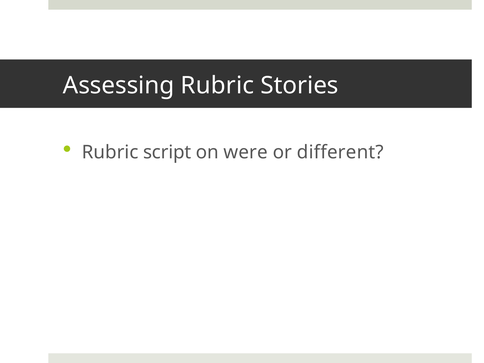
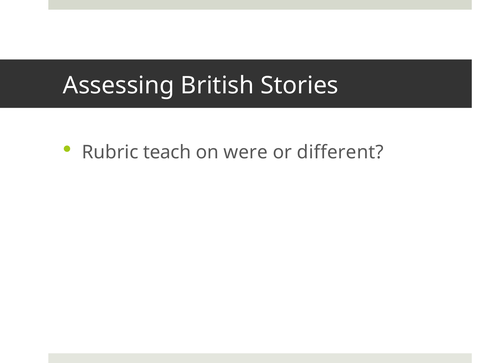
Assessing Rubric: Rubric -> British
script: script -> teach
